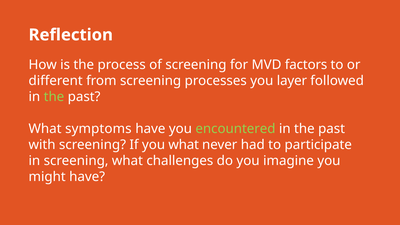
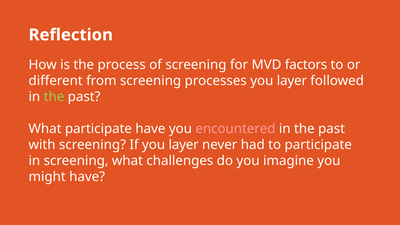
What symptoms: symptoms -> participate
encountered colour: light green -> pink
If you what: what -> layer
